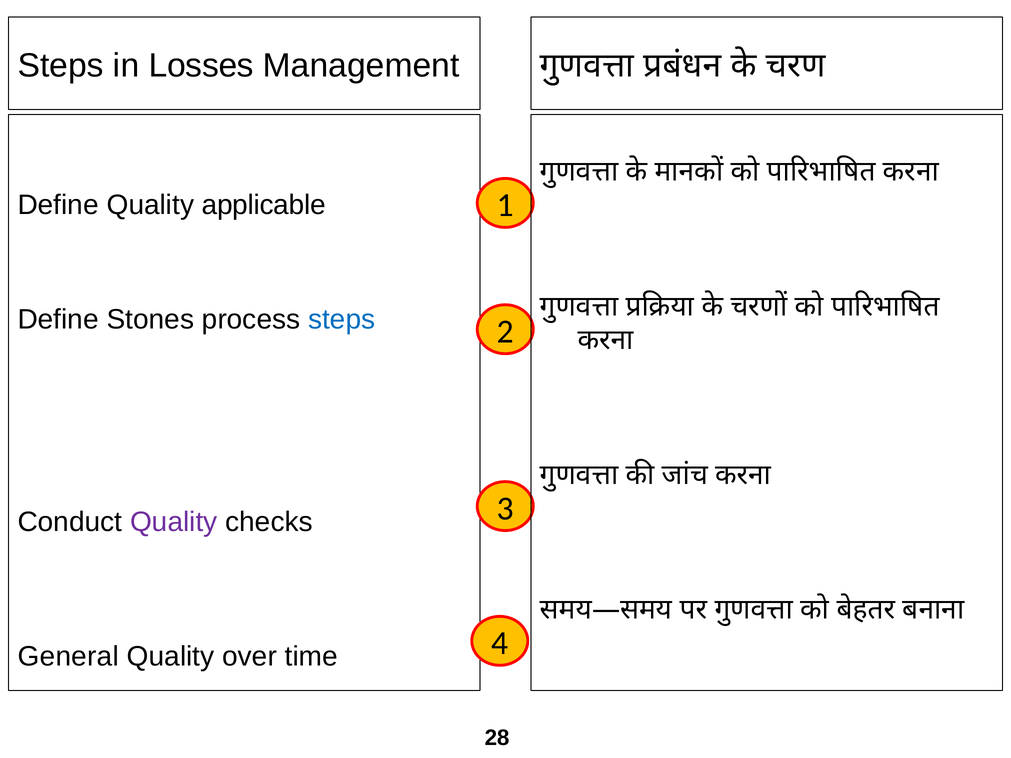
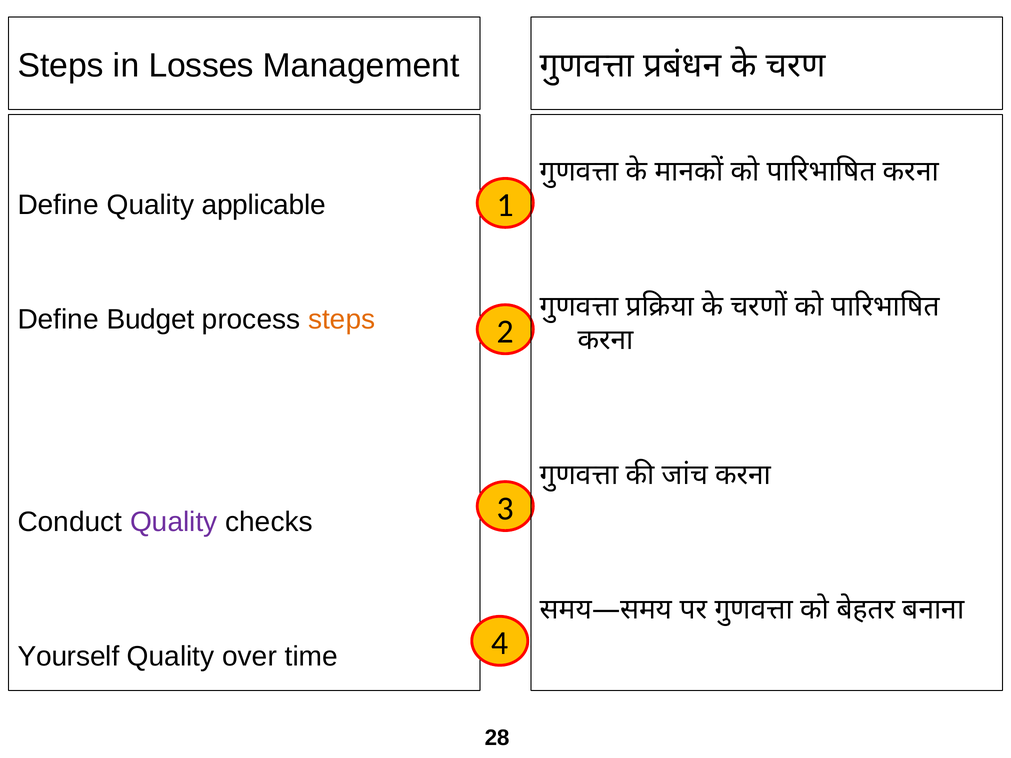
Stones: Stones -> Budget
steps at (342, 320) colour: blue -> orange
General: General -> Yourself
